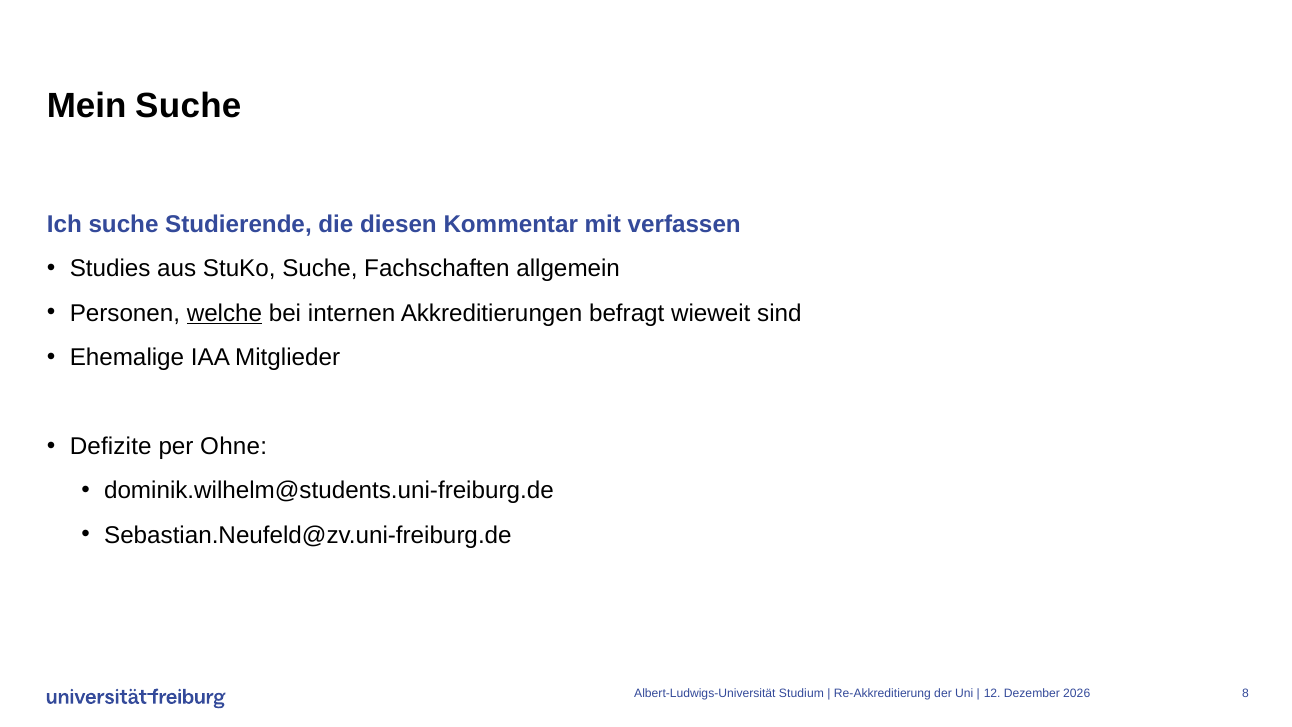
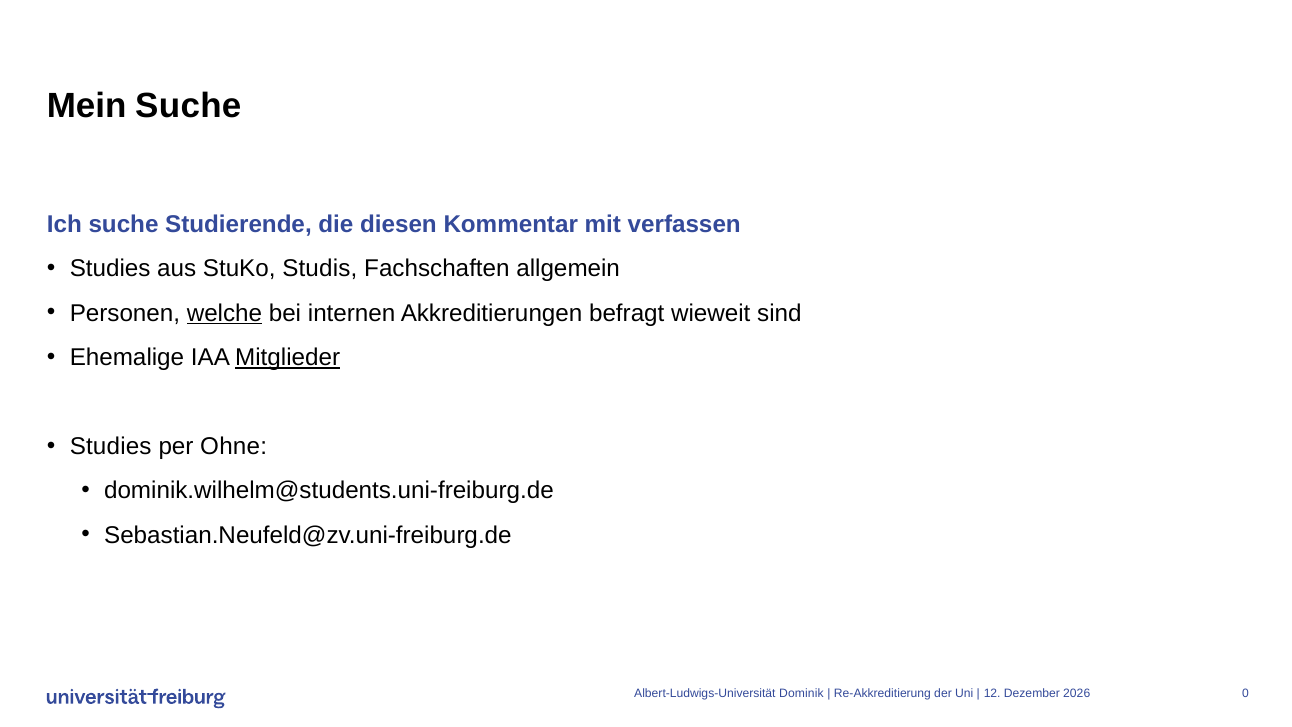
StuKo Suche: Suche -> Studis
Mitglieder underline: none -> present
Defizite at (111, 446): Defizite -> Studies
Studium: Studium -> Dominik
8: 8 -> 0
